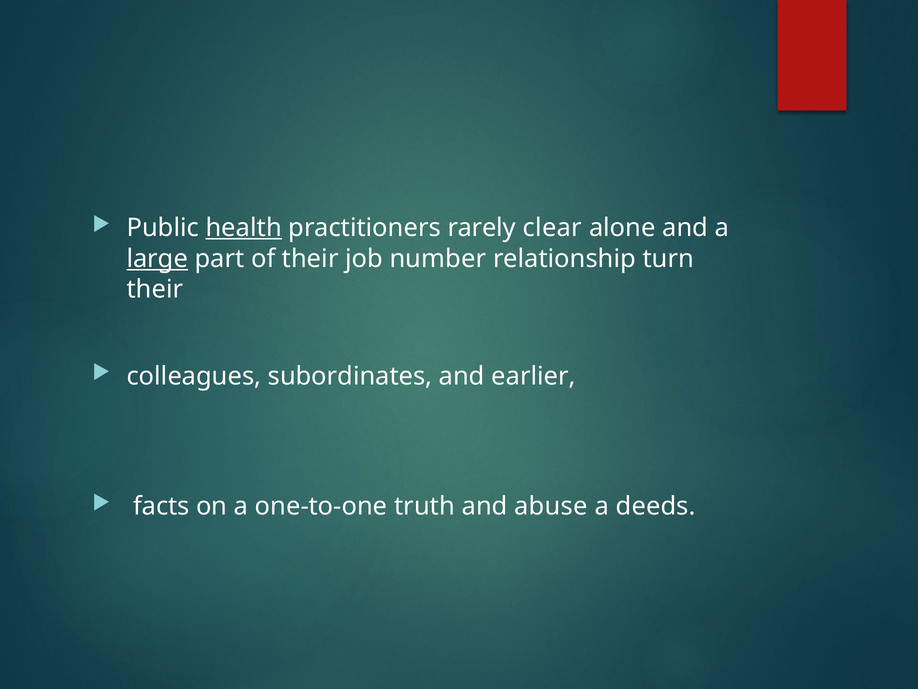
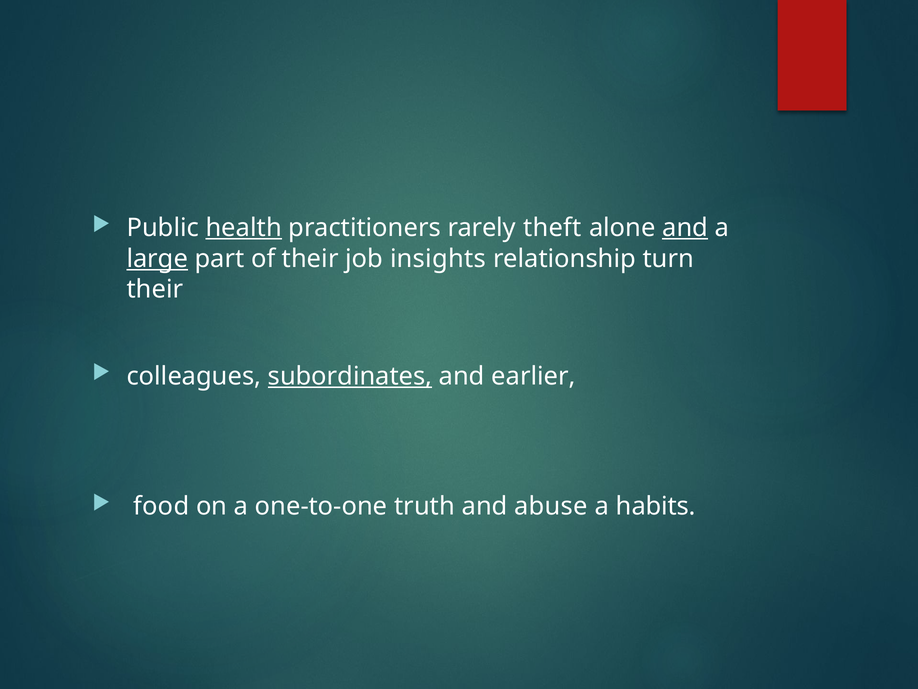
clear: clear -> theft
and at (685, 228) underline: none -> present
number: number -> insights
subordinates underline: none -> present
facts: facts -> food
deeds: deeds -> habits
